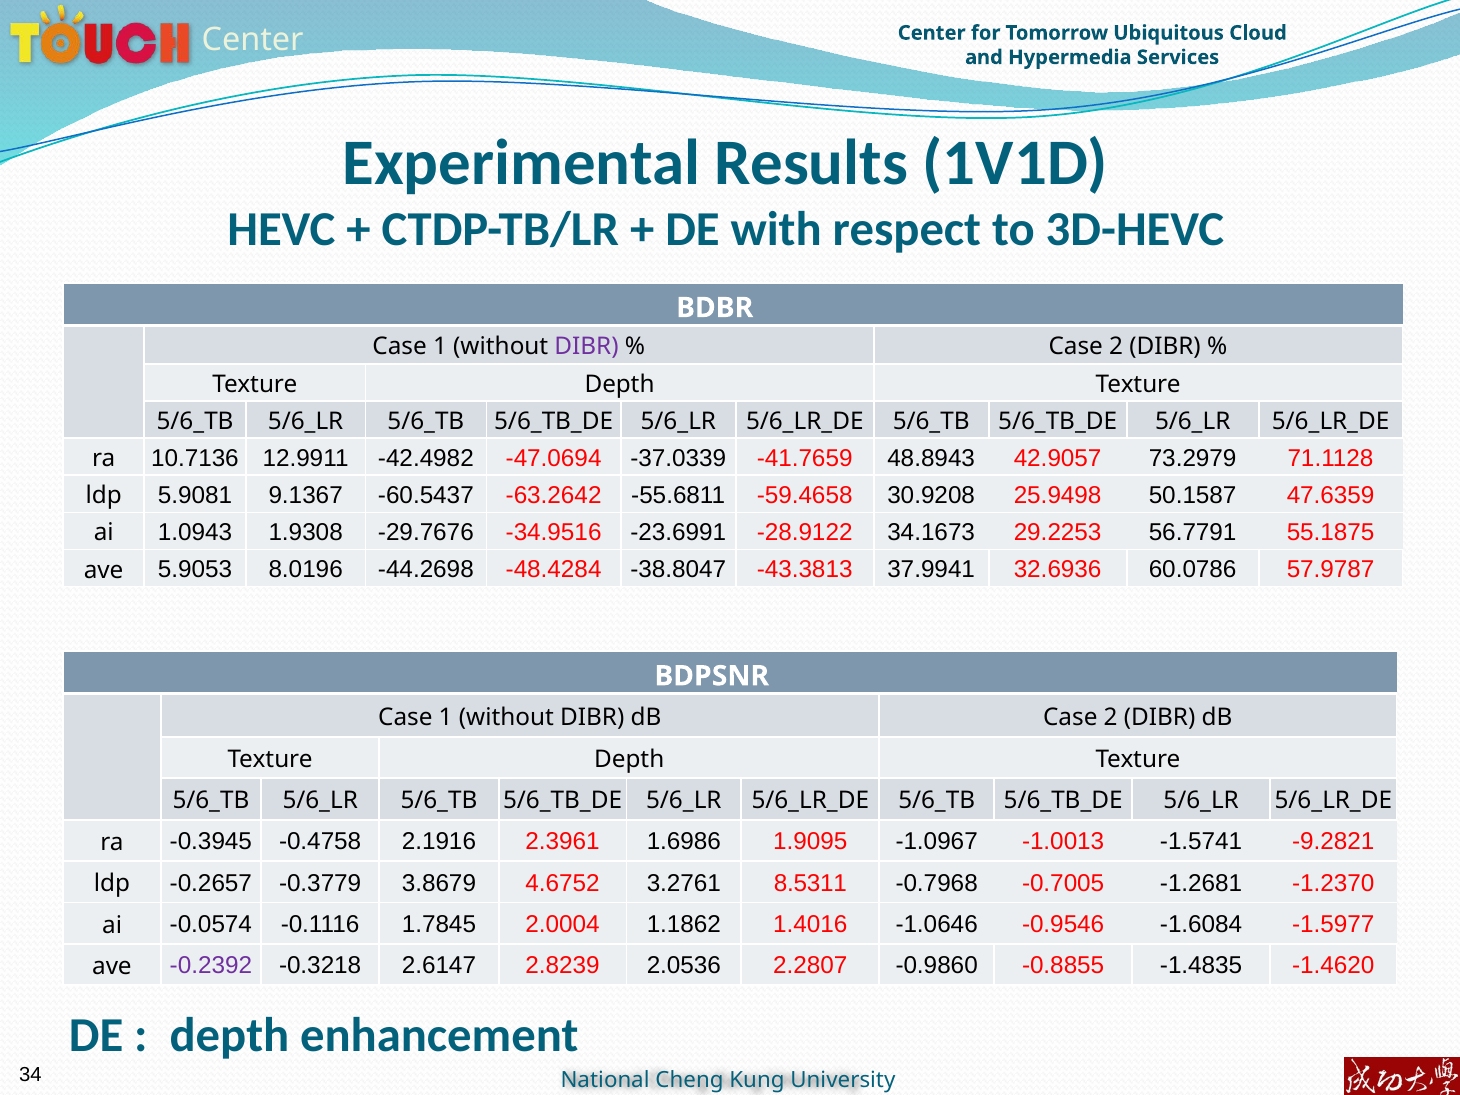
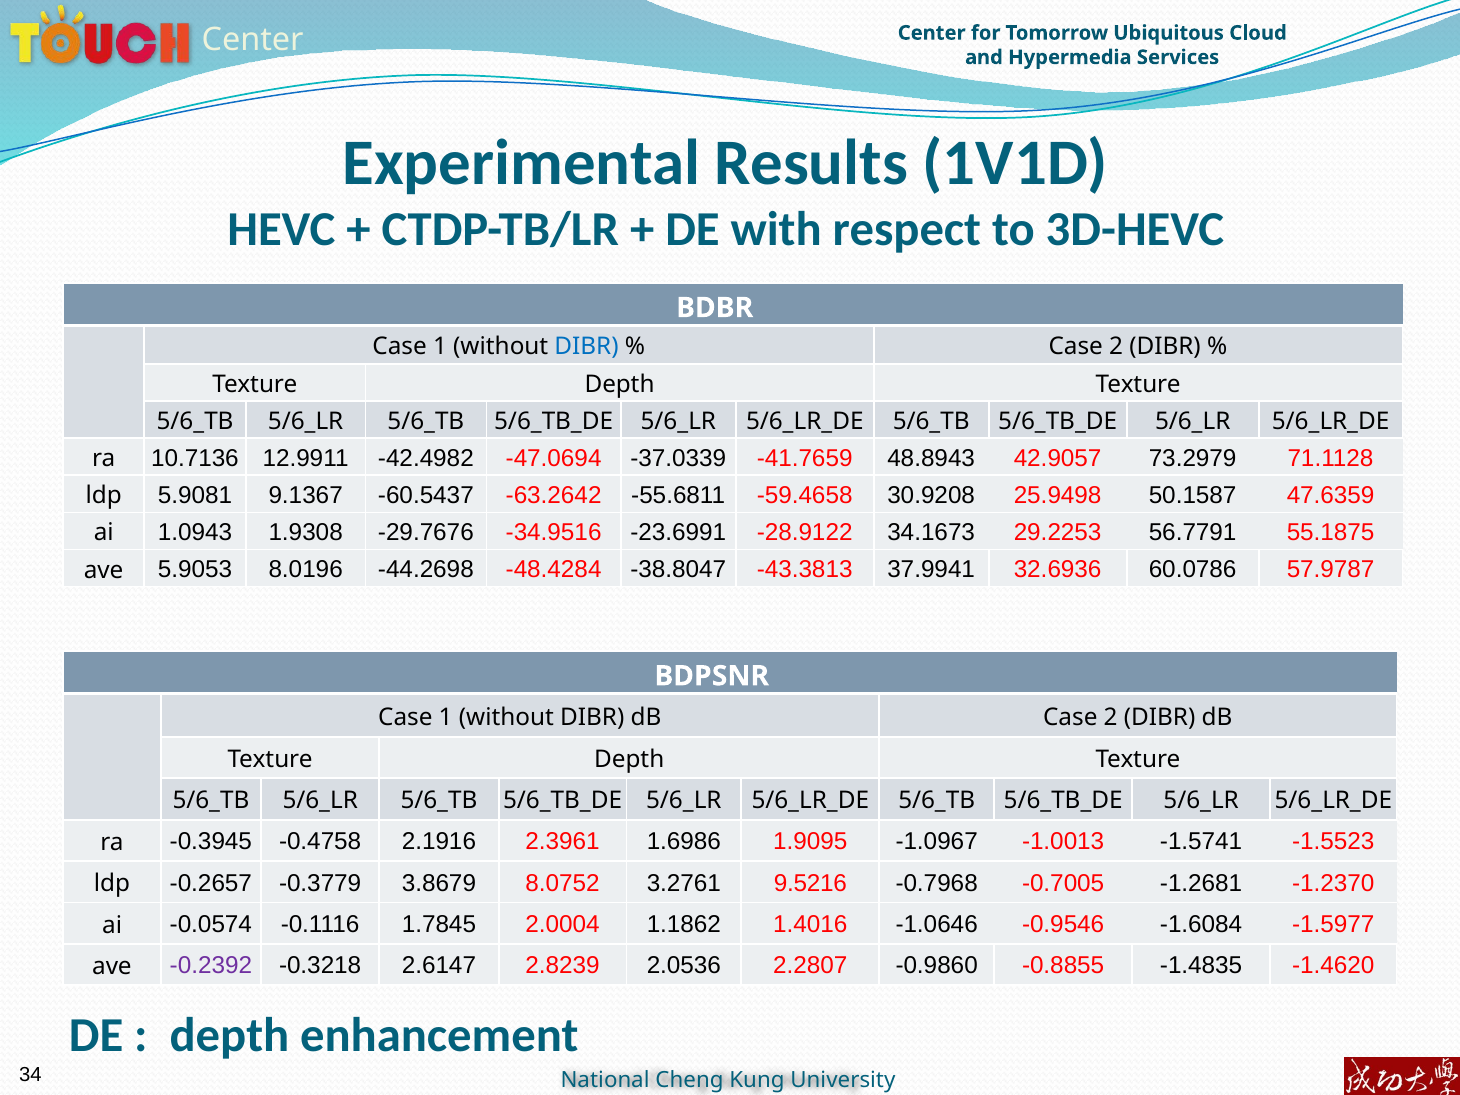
DIBR at (587, 347) colour: purple -> blue
-9.2821: -9.2821 -> -1.5523
4.6752: 4.6752 -> 8.0752
8.5311: 8.5311 -> 9.5216
